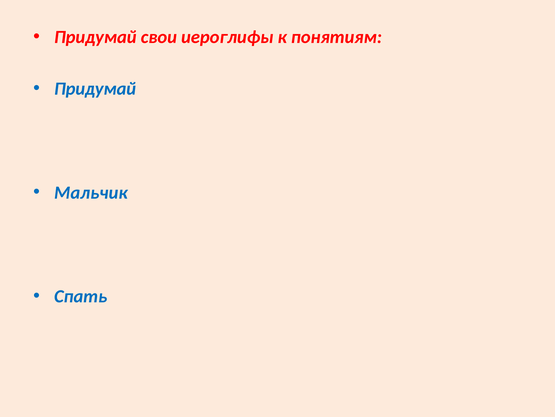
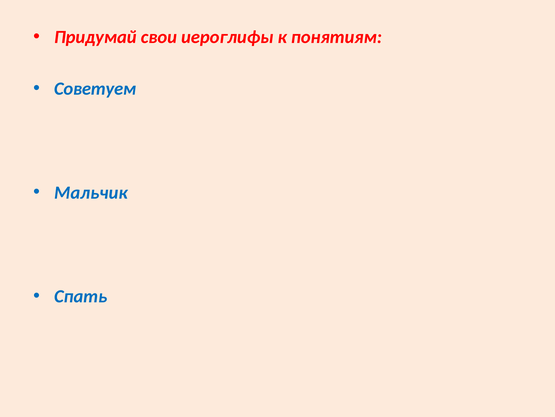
Придумай at (95, 89): Придумай -> Советуем
